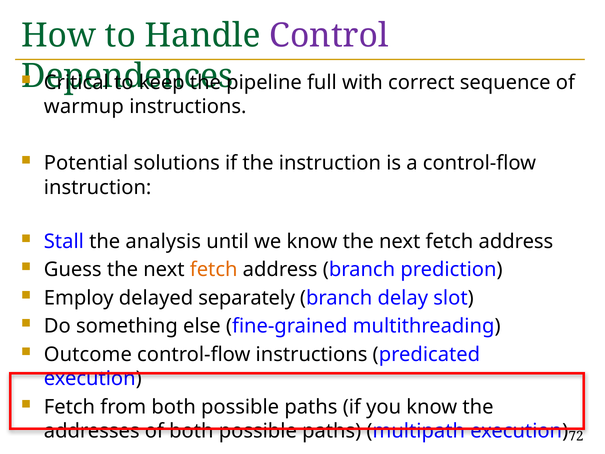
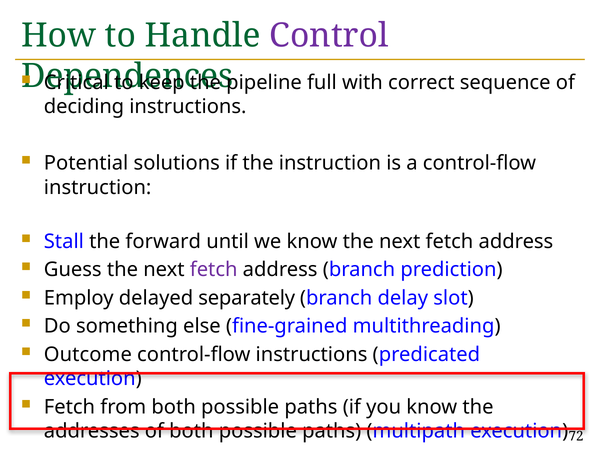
warmup: warmup -> deciding
analysis: analysis -> forward
fetch at (214, 270) colour: orange -> purple
